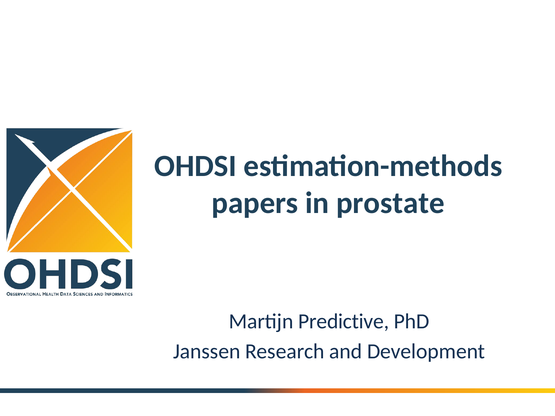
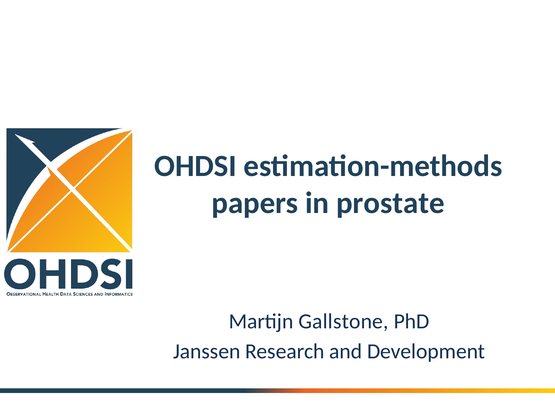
Predictive: Predictive -> Gallstone
